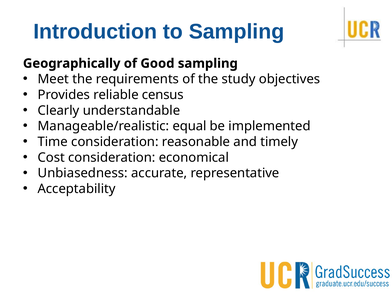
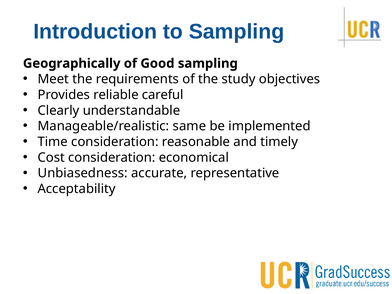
census: census -> careful
equal: equal -> same
